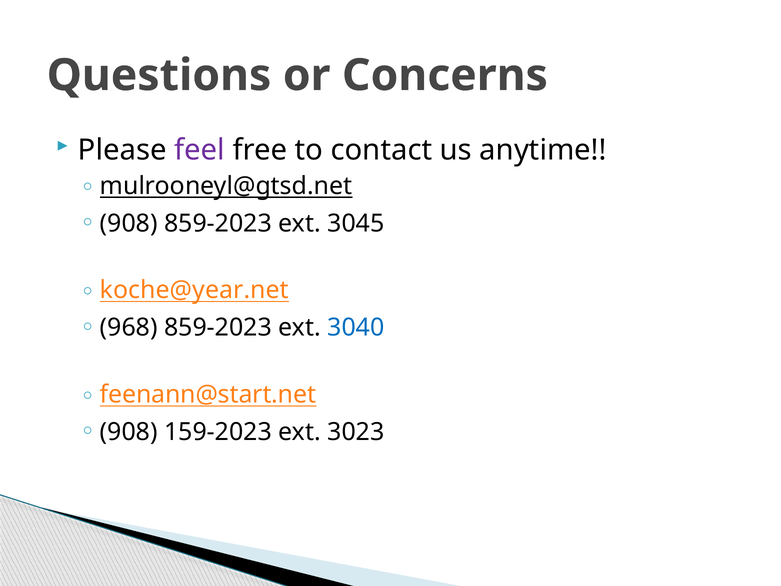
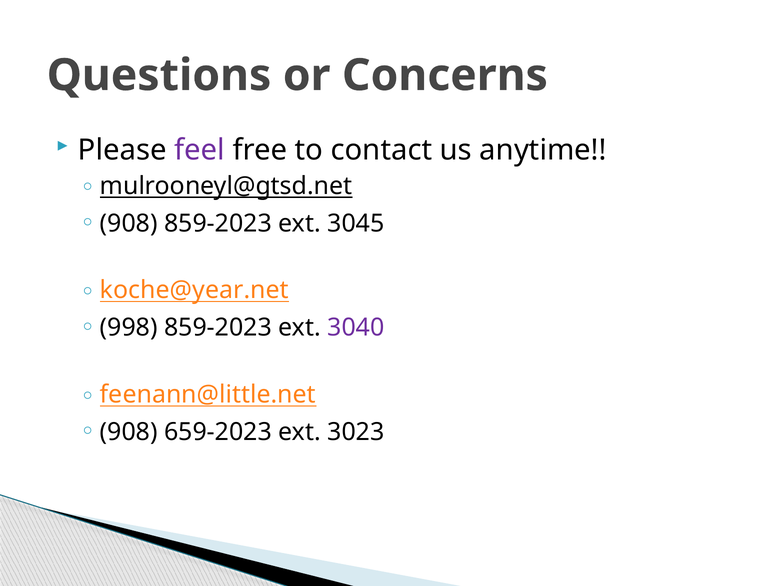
968: 968 -> 998
3040 colour: blue -> purple
feenann@start.net: feenann@start.net -> feenann@little.net
159-2023: 159-2023 -> 659-2023
